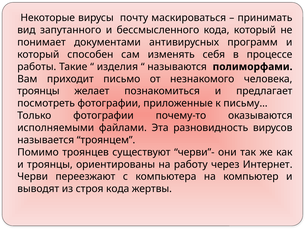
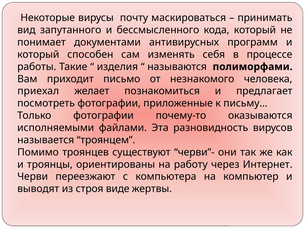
троянцы at (38, 91): троянцы -> приехал
строя кода: кода -> виде
